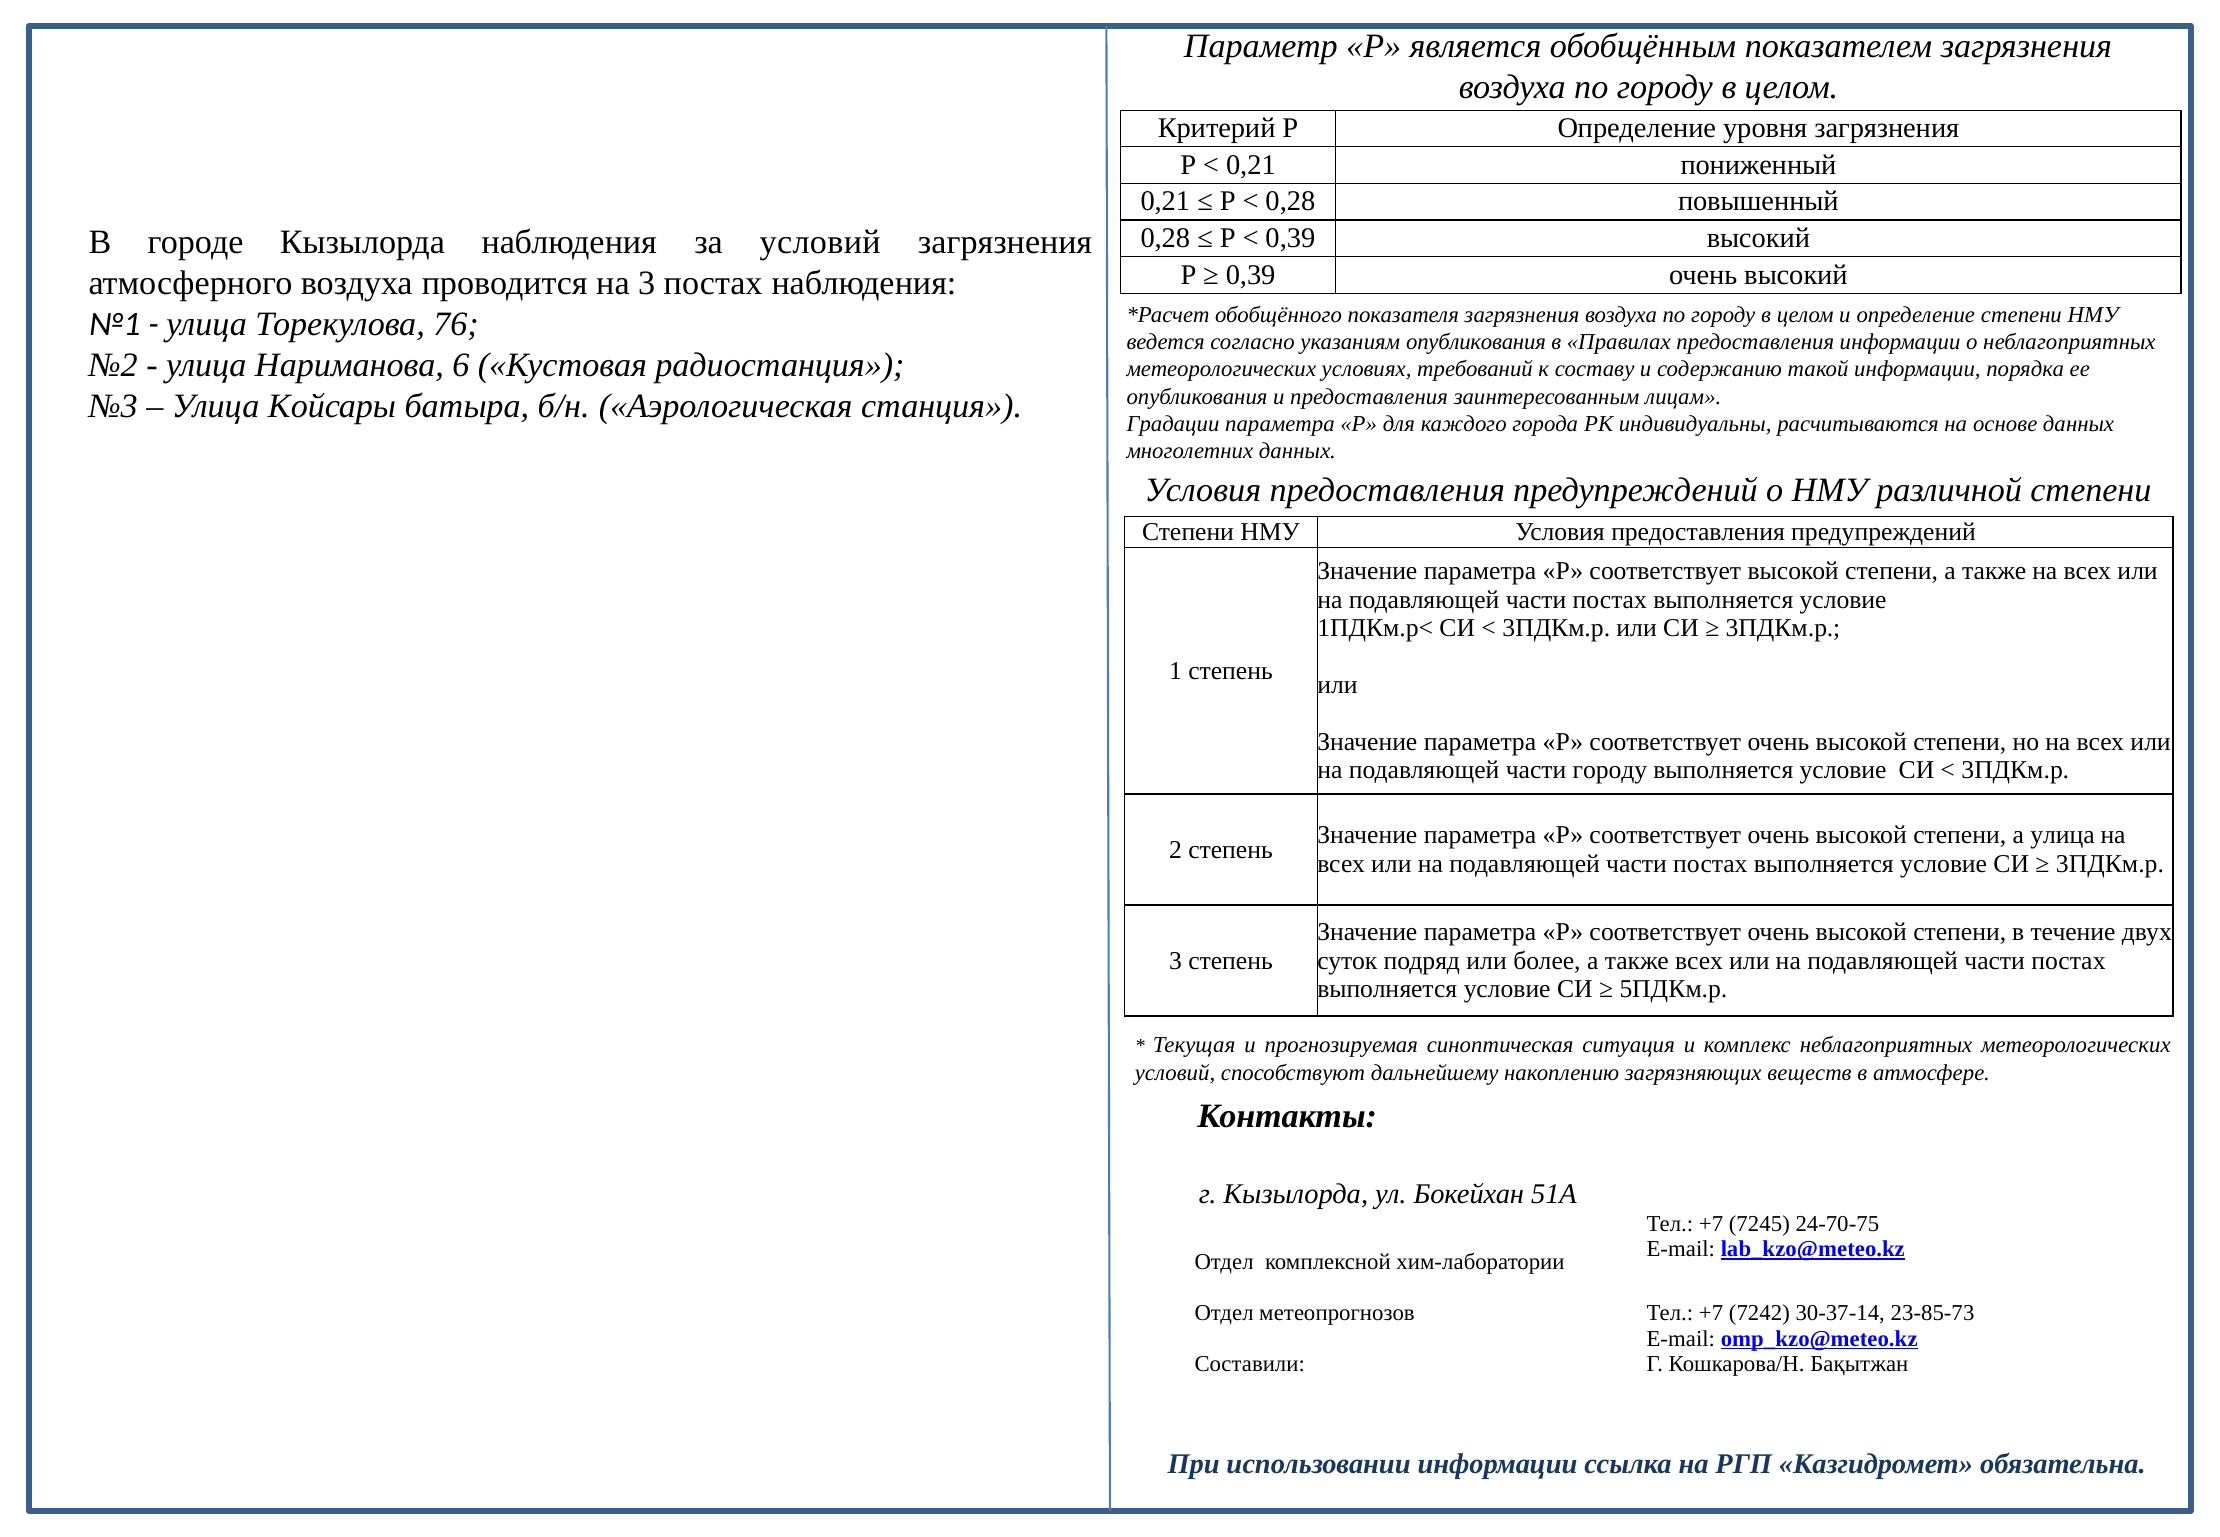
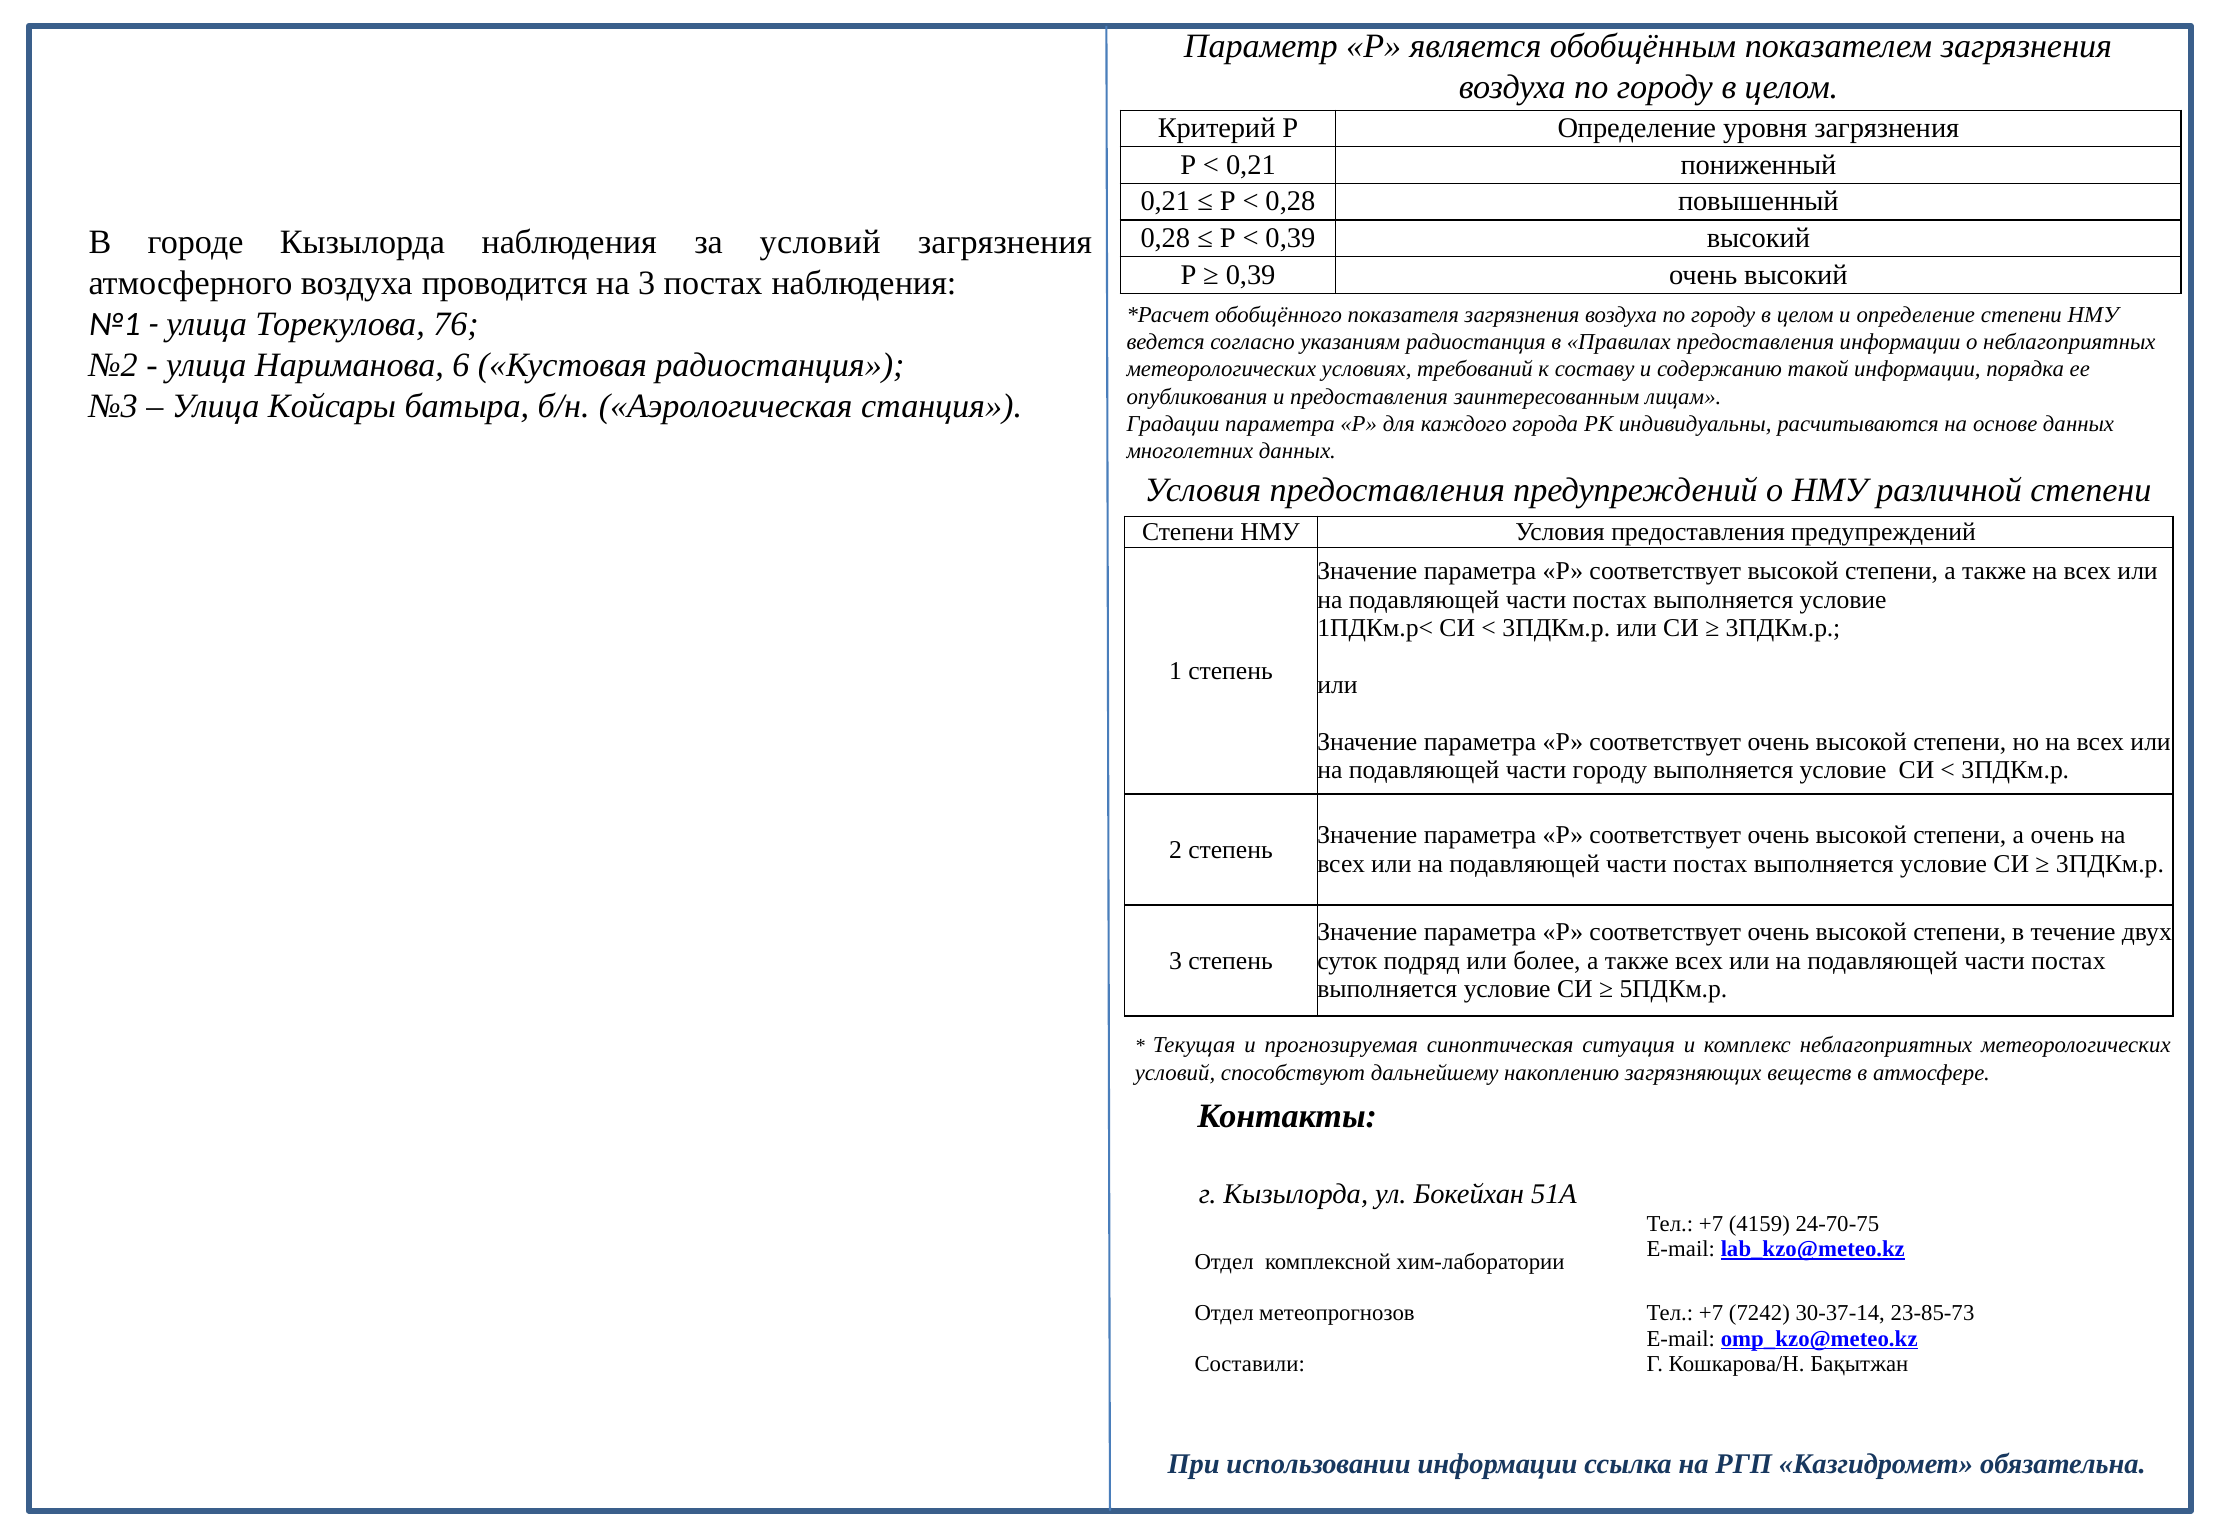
указаниям опубликования: опубликования -> радиостанция
а улица: улица -> очень
7245: 7245 -> 4159
